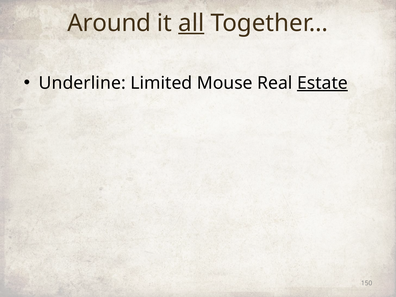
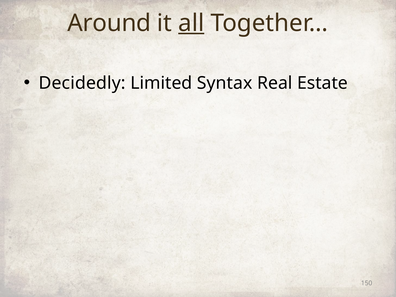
Underline: Underline -> Decidedly
Mouse: Mouse -> Syntax
Estate underline: present -> none
